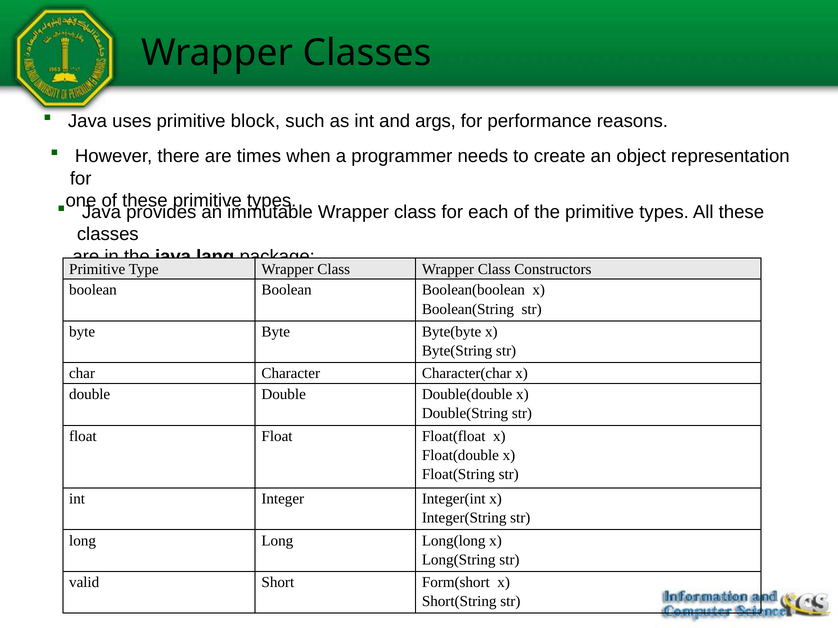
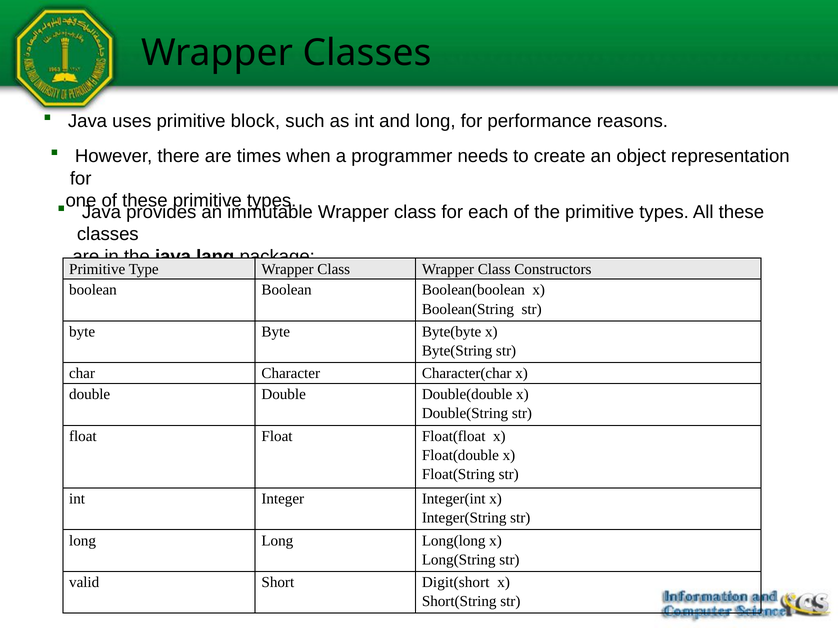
and args: args -> long
Form(short: Form(short -> Digit(short
